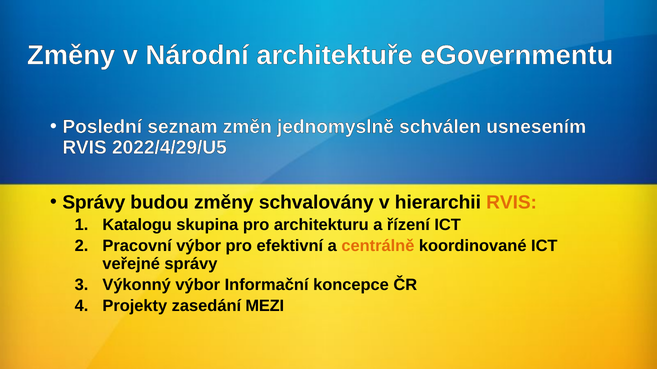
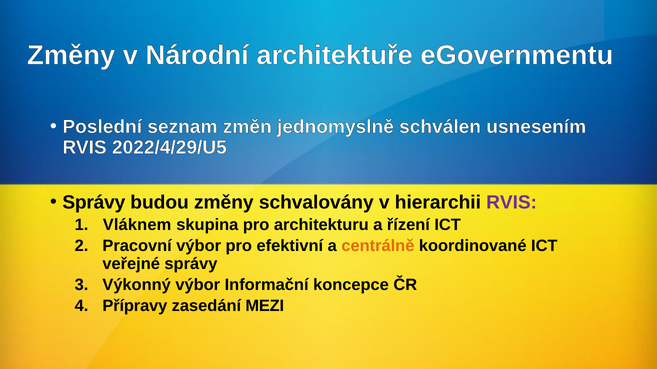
RVIS at (512, 203) colour: orange -> purple
Katalogu: Katalogu -> Vláknem
Projekty: Projekty -> Přípravy
